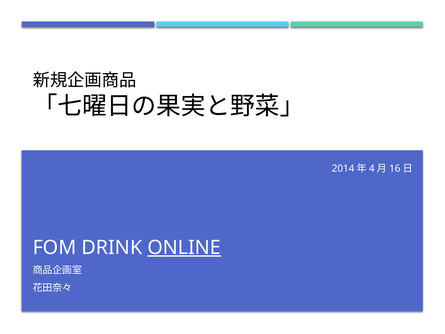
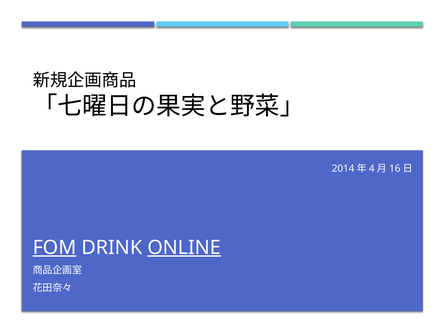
FOM underline: none -> present
